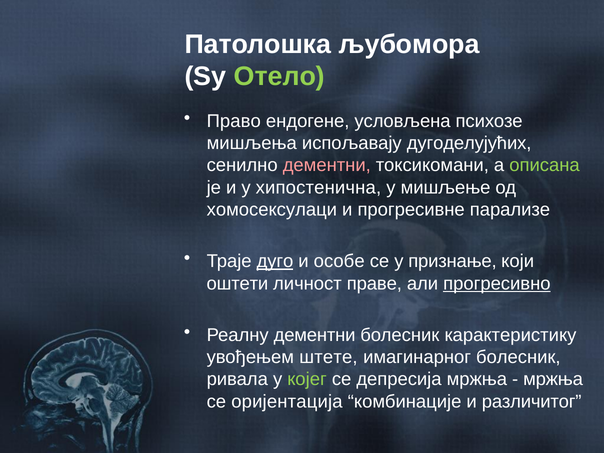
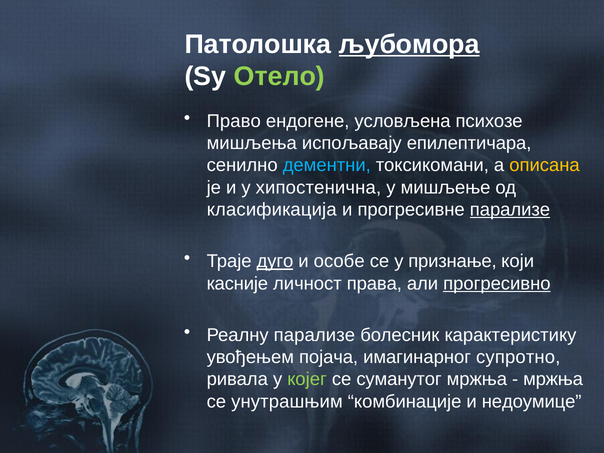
љубомора underline: none -> present
дугоделујућих: дугоделујућих -> епилептичара
дементни at (327, 165) colour: pink -> light blue
описана colour: light green -> yellow
хомосексулаци: хомосексулаци -> класификација
парализе at (510, 210) underline: none -> present
оштети: оштети -> касније
праве: праве -> права
Реалну дементни: дементни -> парализе
штете: штете -> појача
имагинарног болесник: болесник -> супротно
депресија: депресија -> суманутог
оријентација: оријентација -> унутрашњим
различитог: различитог -> недоумице
